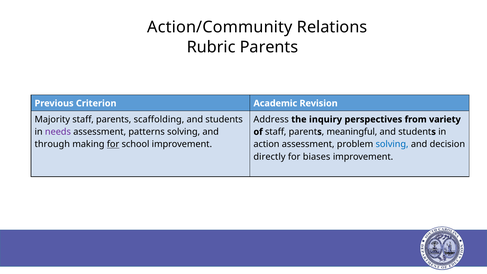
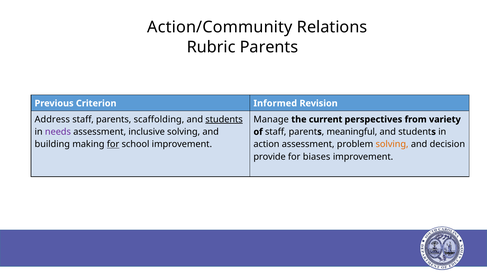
Academic: Academic -> Informed
Majority: Majority -> Address
students underline: none -> present
Address: Address -> Manage
inquiry: inquiry -> current
patterns: patterns -> inclusive
through: through -> building
solving at (392, 144) colour: blue -> orange
directly: directly -> provide
